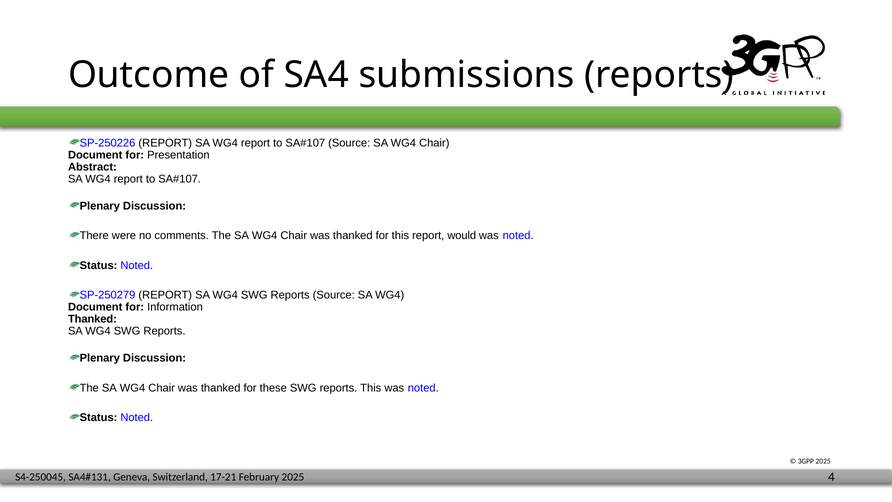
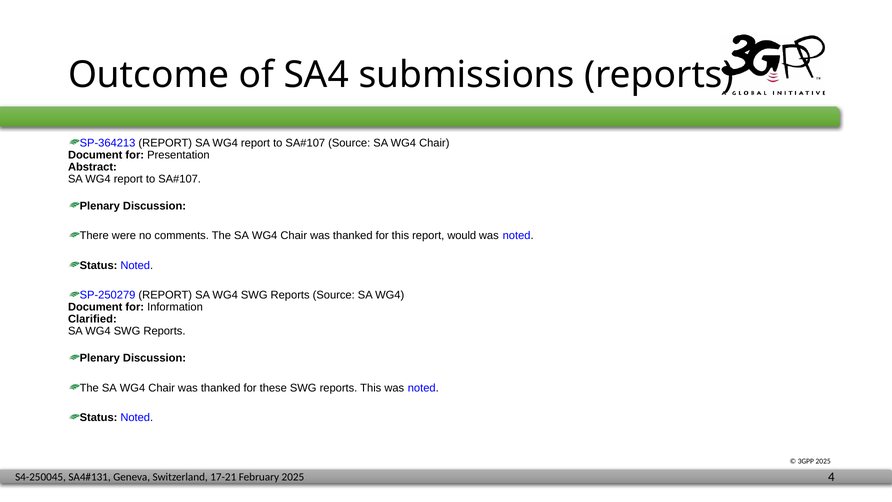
SP-250226: SP-250226 -> SP-364213
Thanked at (92, 319): Thanked -> Clarified
